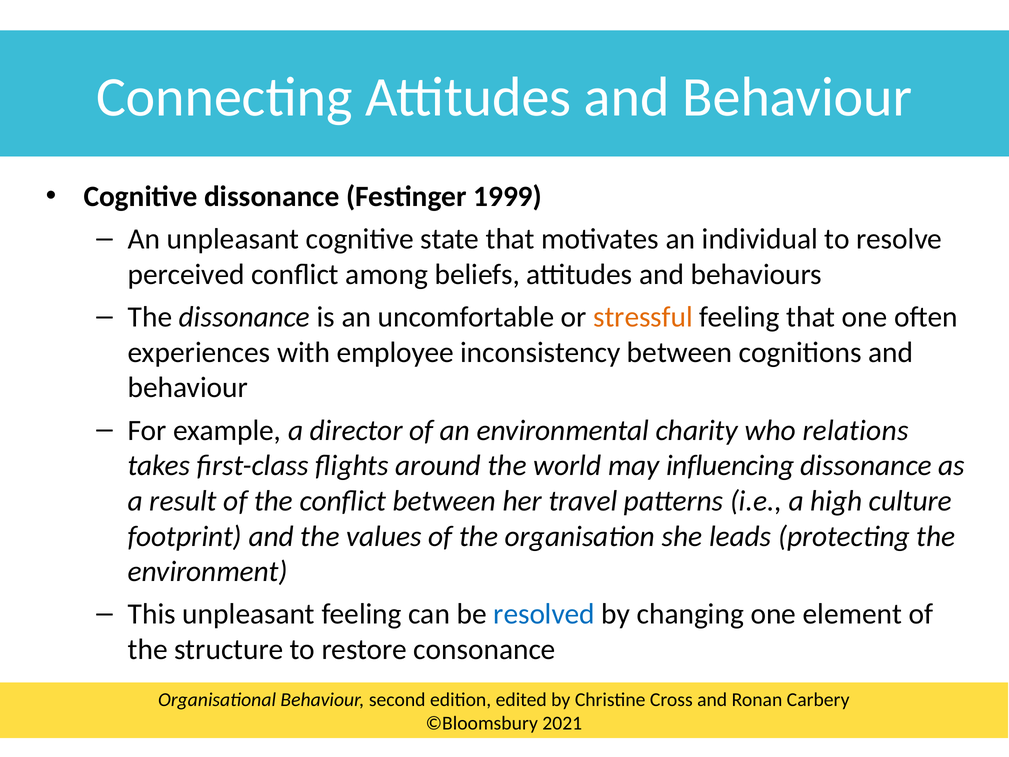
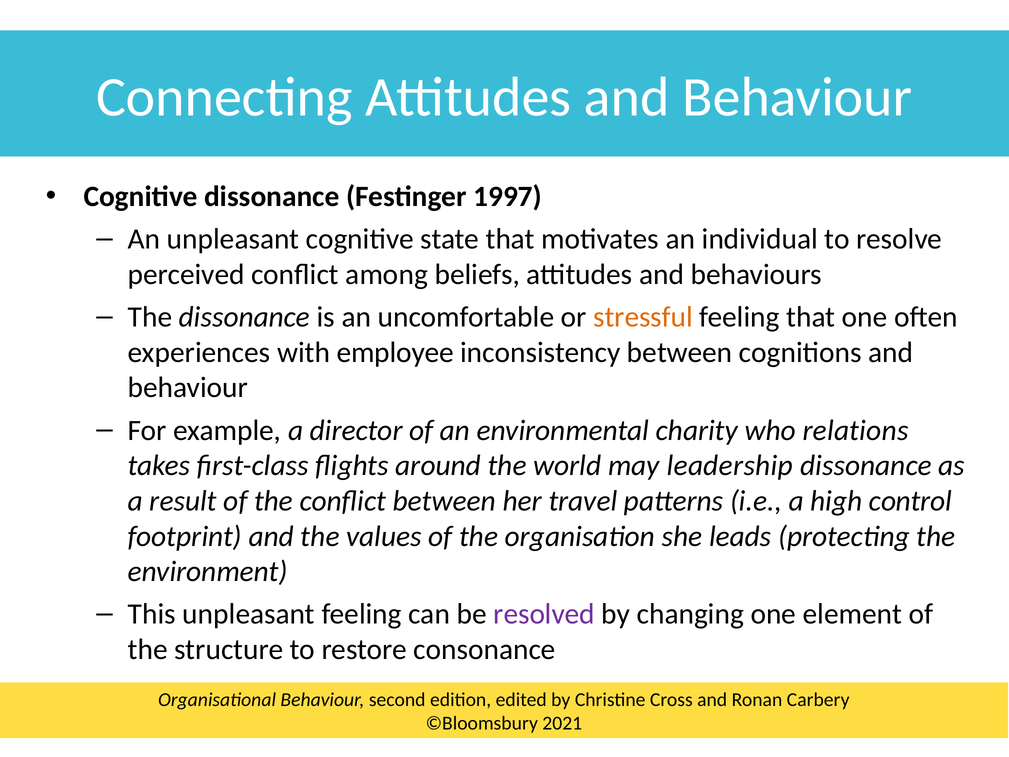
1999: 1999 -> 1997
influencing: influencing -> leadership
culture: culture -> control
resolved colour: blue -> purple
